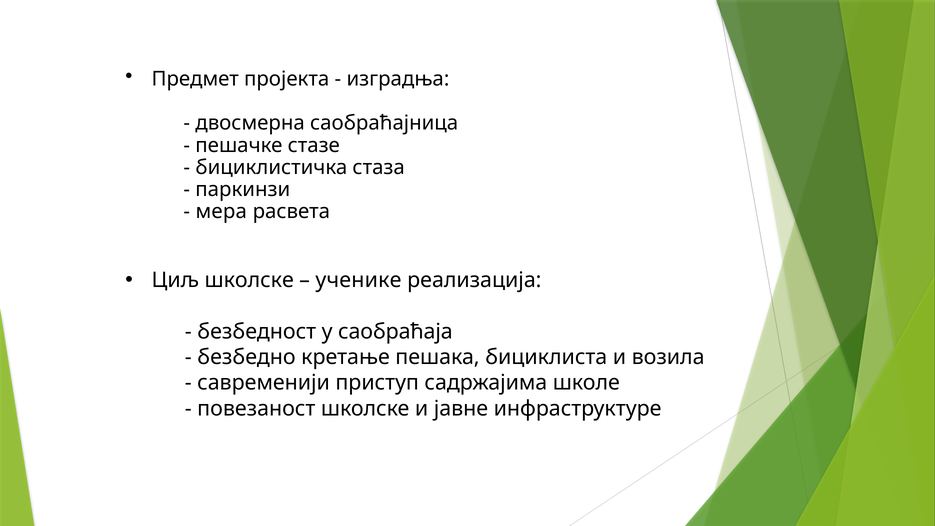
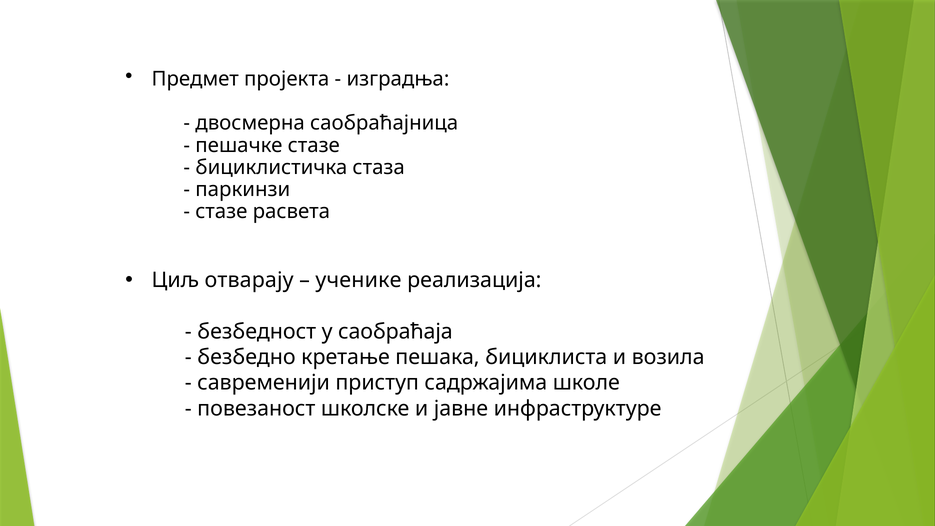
мера at (221, 212): мера -> стазе
Циљ школске: школске -> отварају
